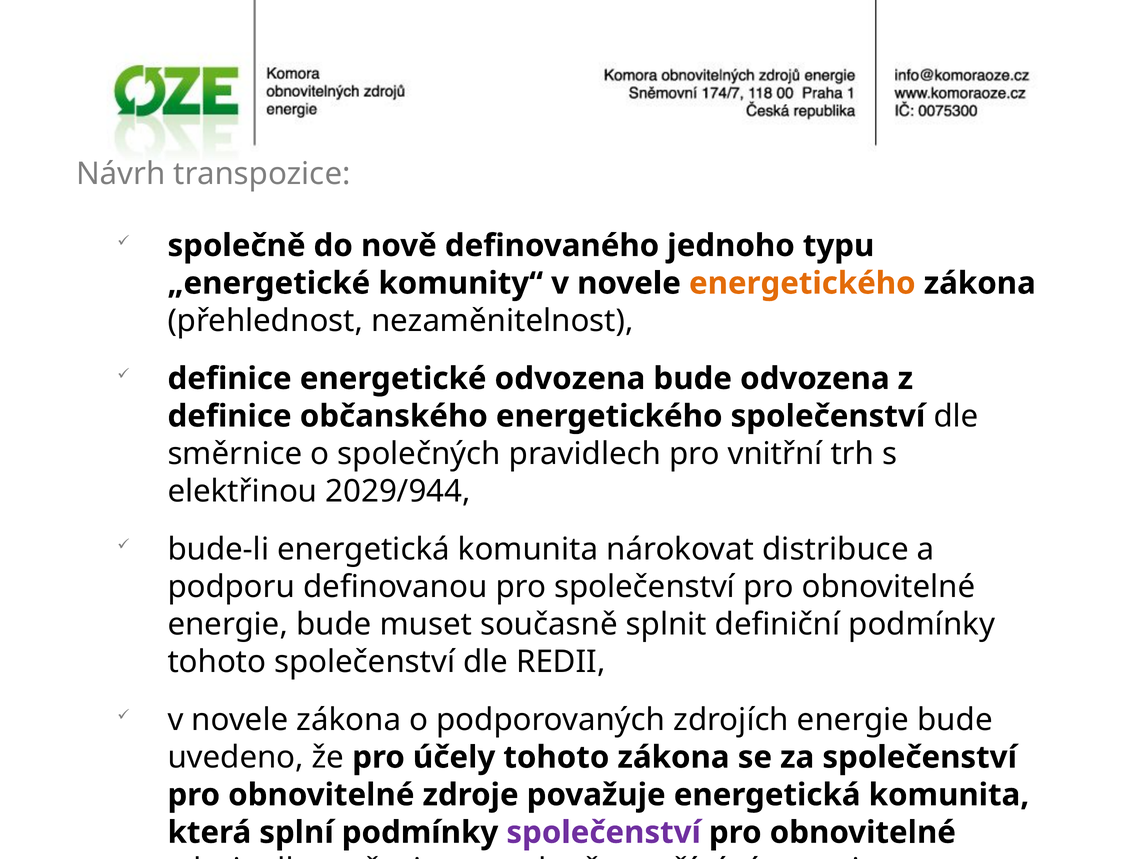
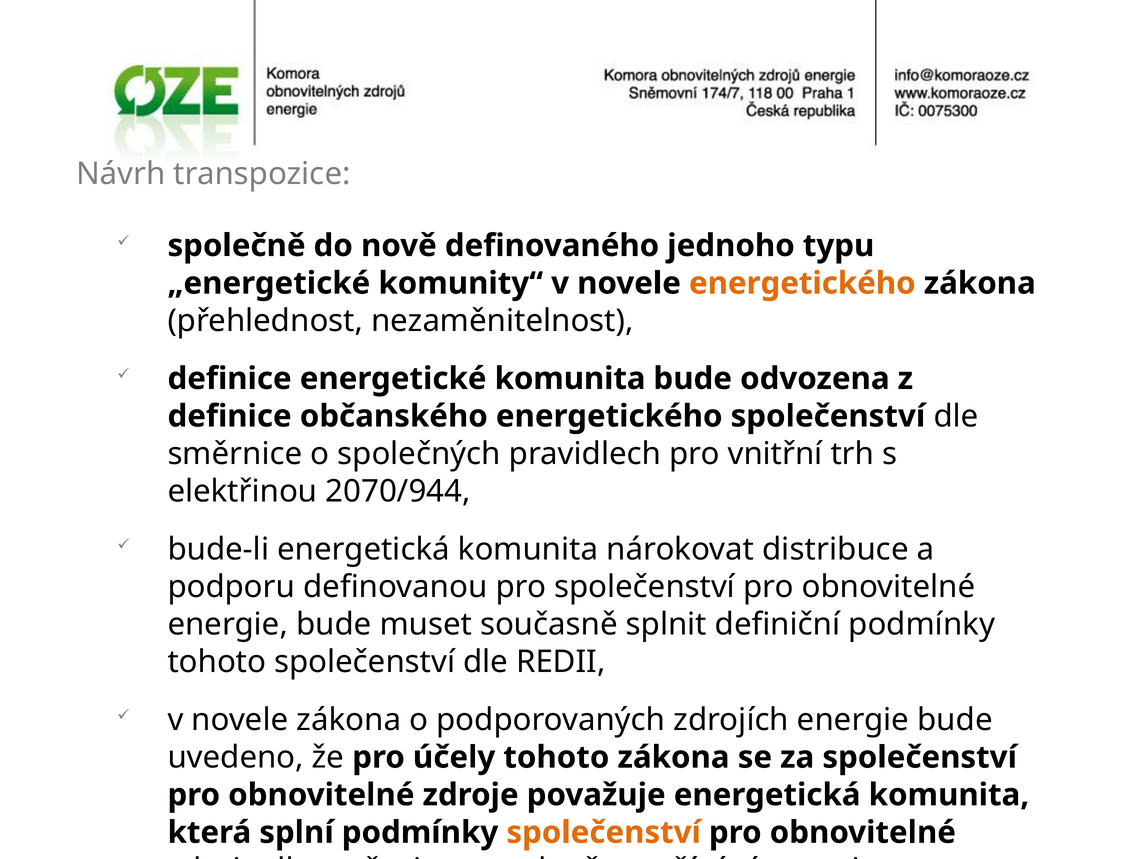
energetické odvozena: odvozena -> komunita
2029/944: 2029/944 -> 2070/944
společenství at (604, 832) colour: purple -> orange
